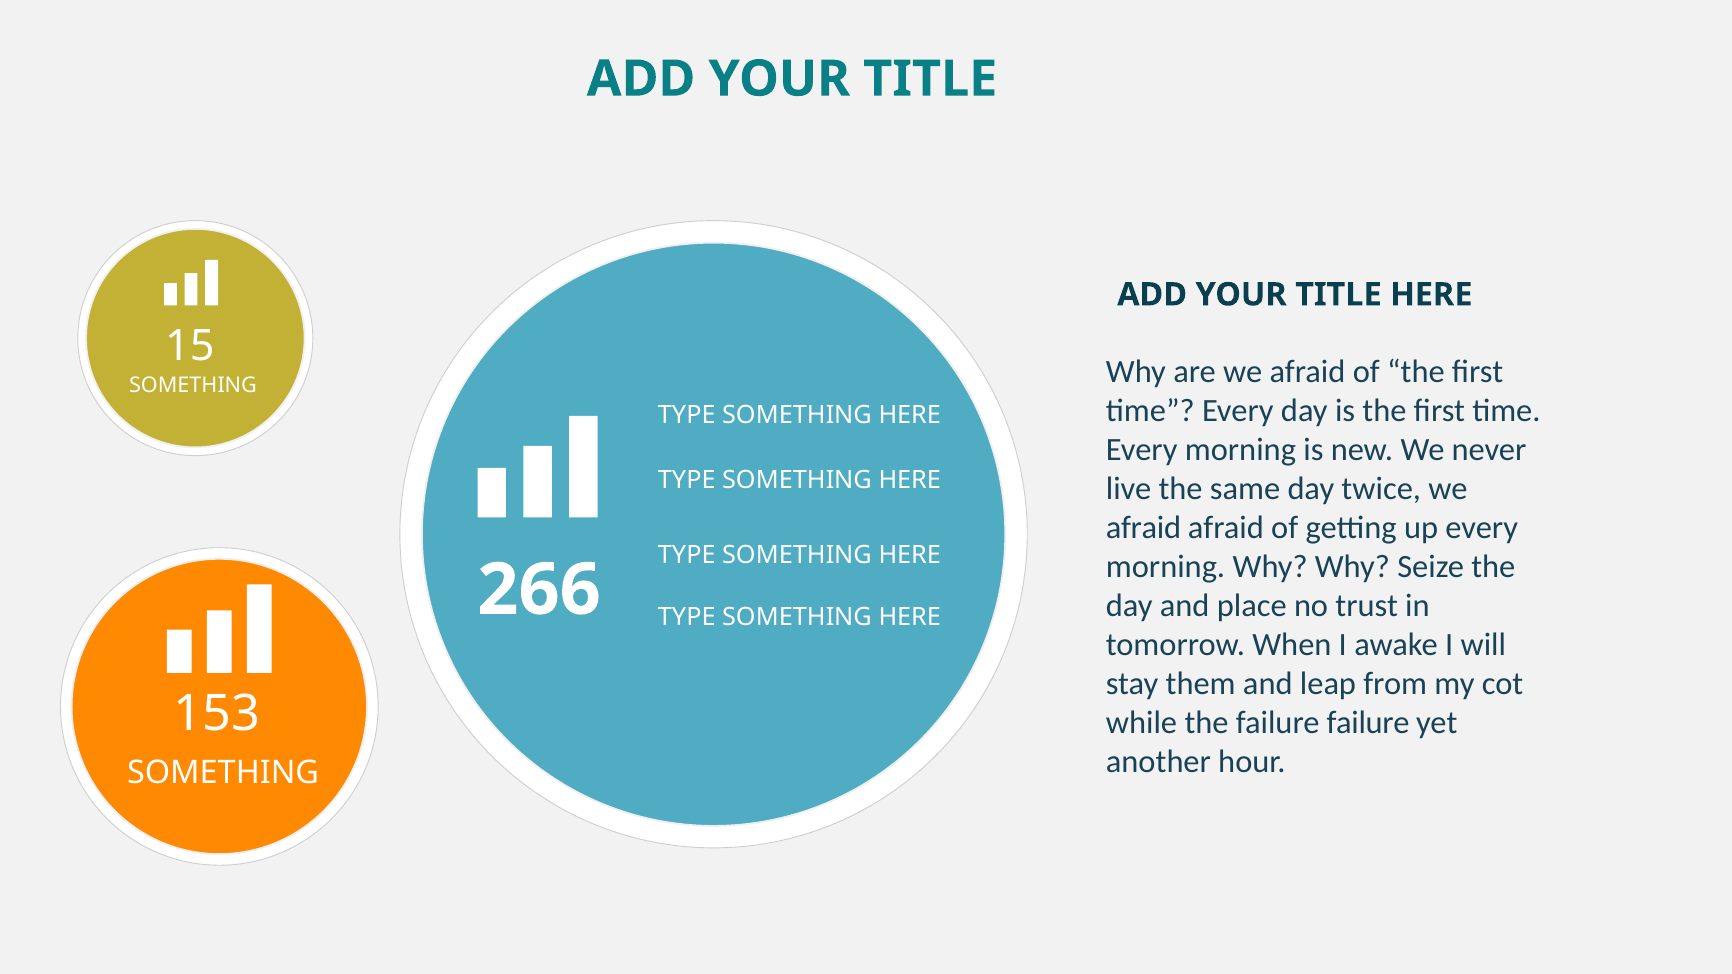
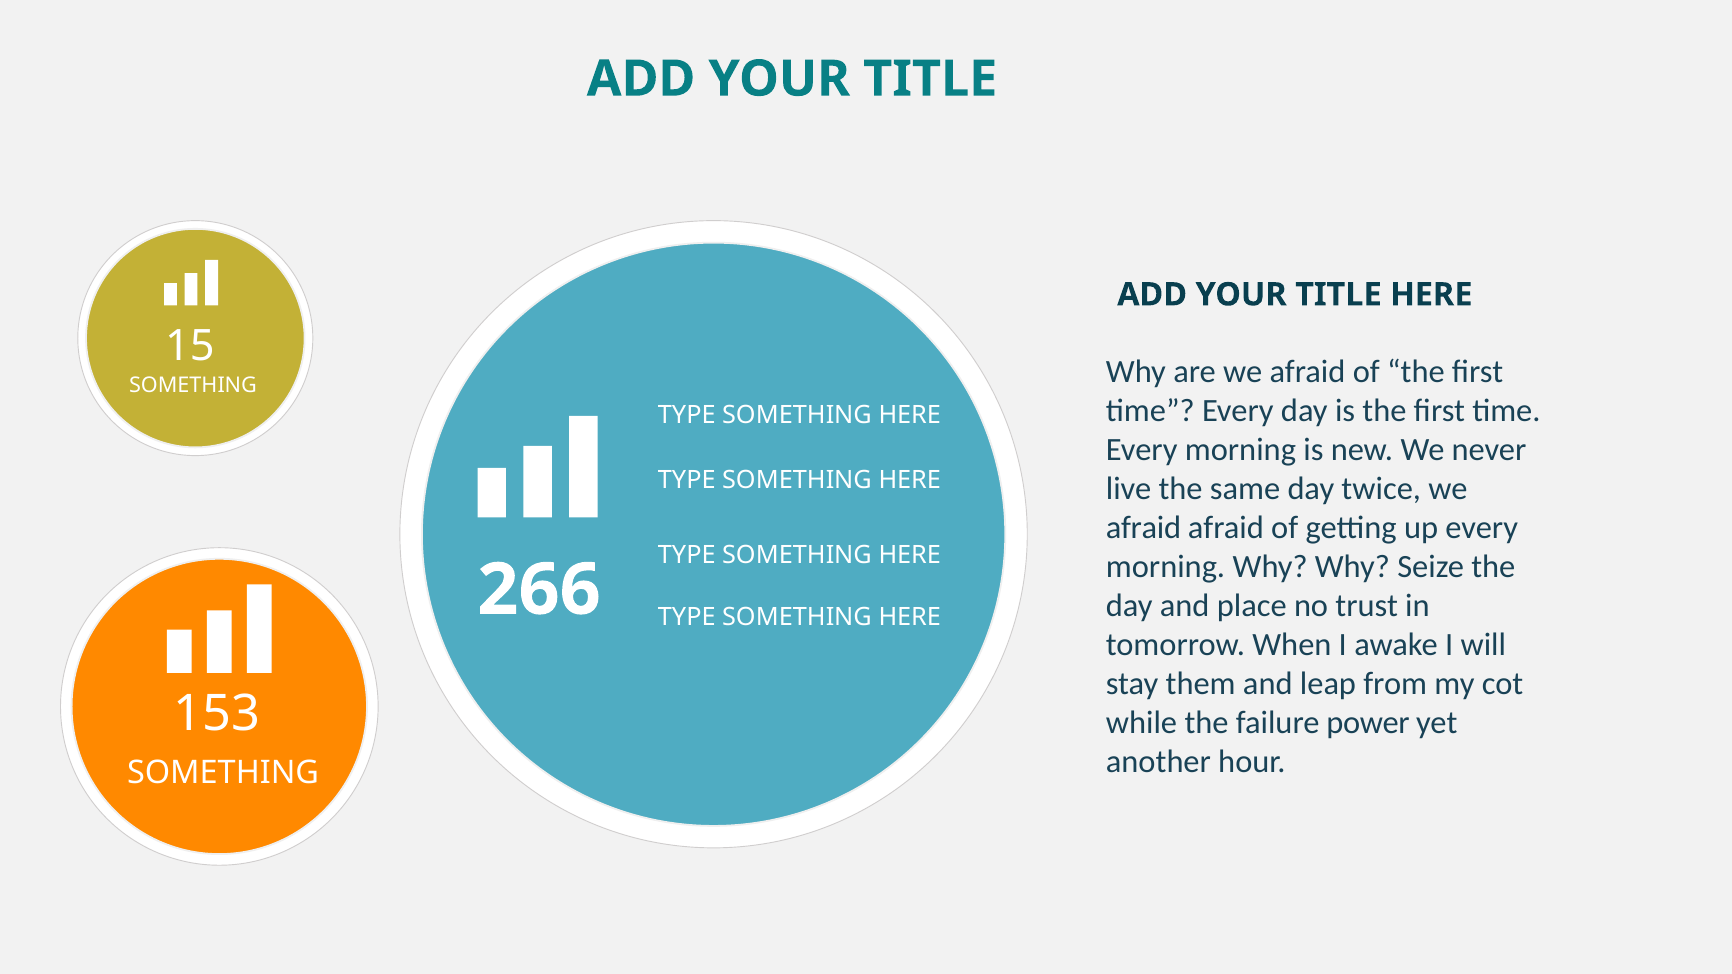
failure failure: failure -> power
